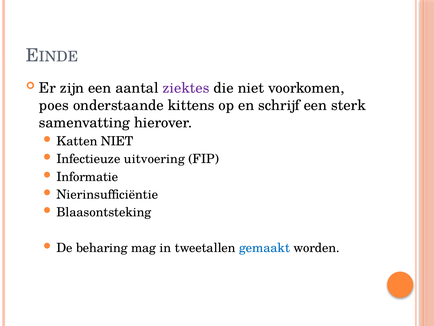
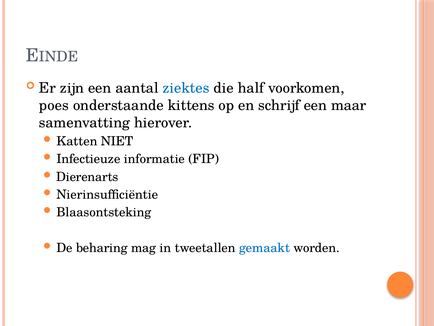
ziektes colour: purple -> blue
die niet: niet -> half
sterk: sterk -> maar
uitvoering: uitvoering -> informatie
Informatie: Informatie -> Dierenarts
